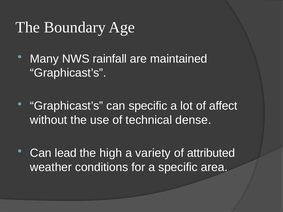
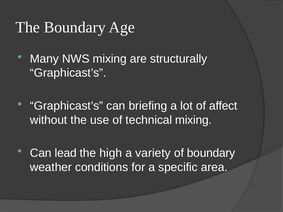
NWS rainfall: rainfall -> mixing
maintained: maintained -> structurally
can specific: specific -> briefing
technical dense: dense -> mixing
of attributed: attributed -> boundary
